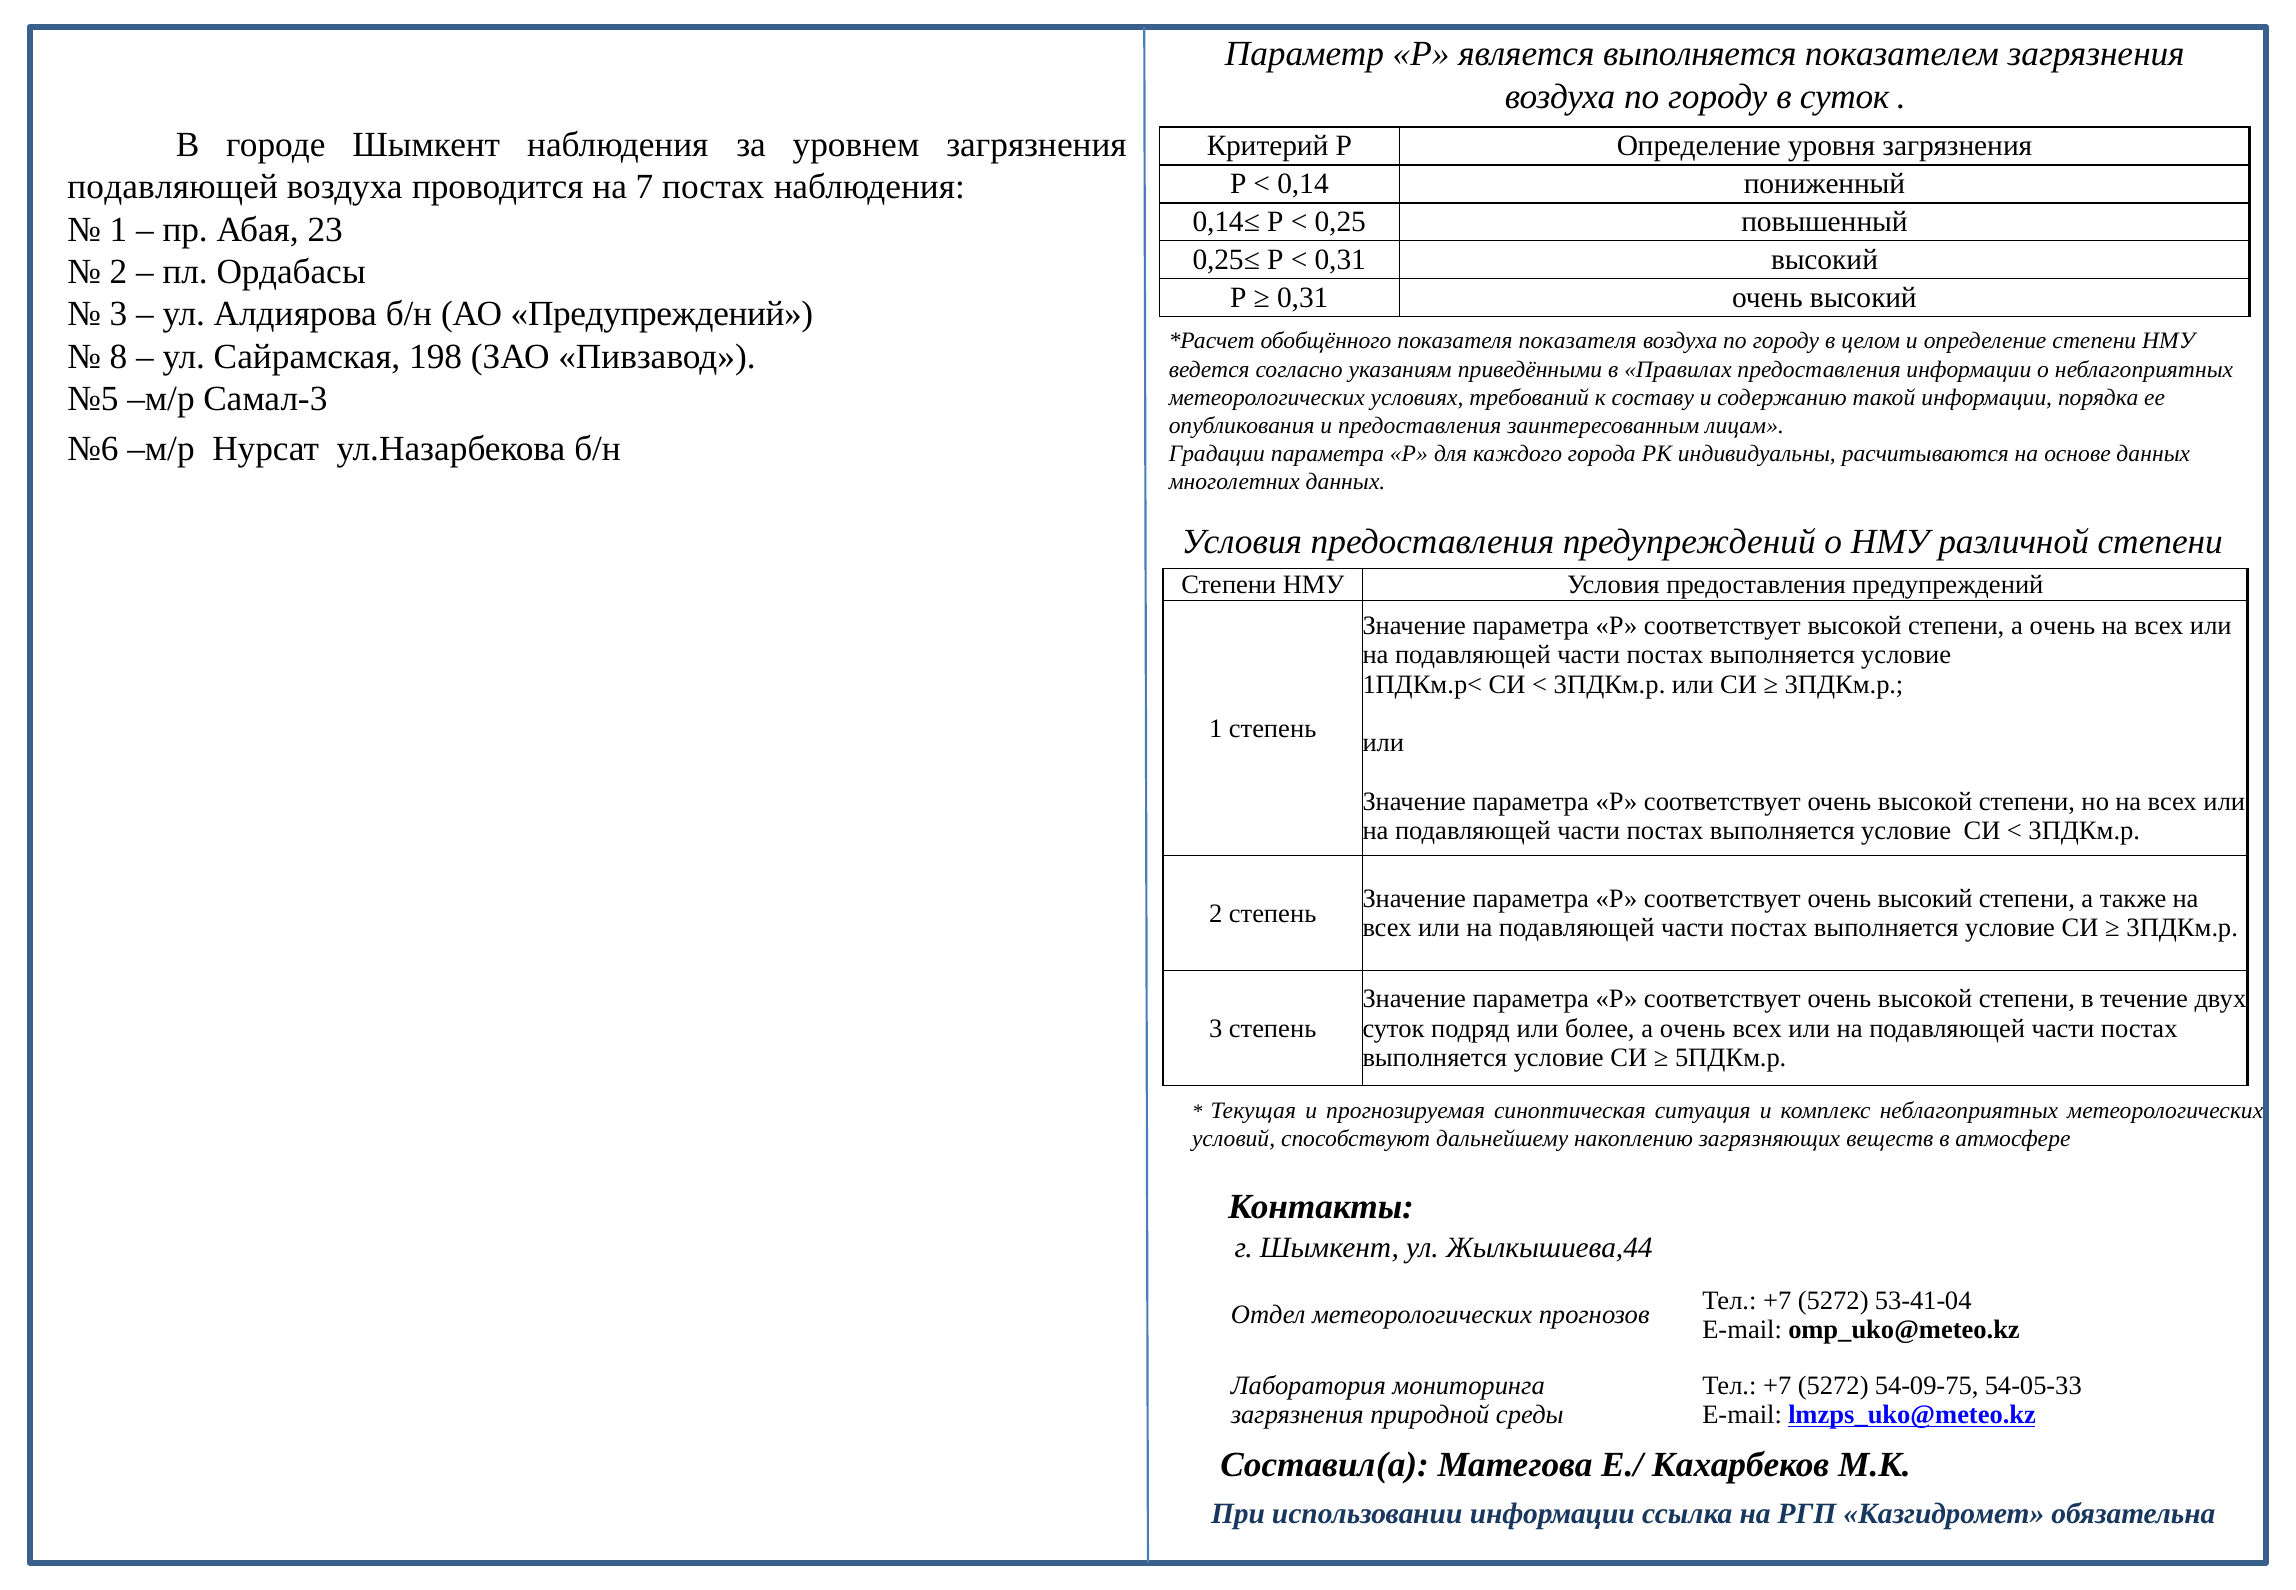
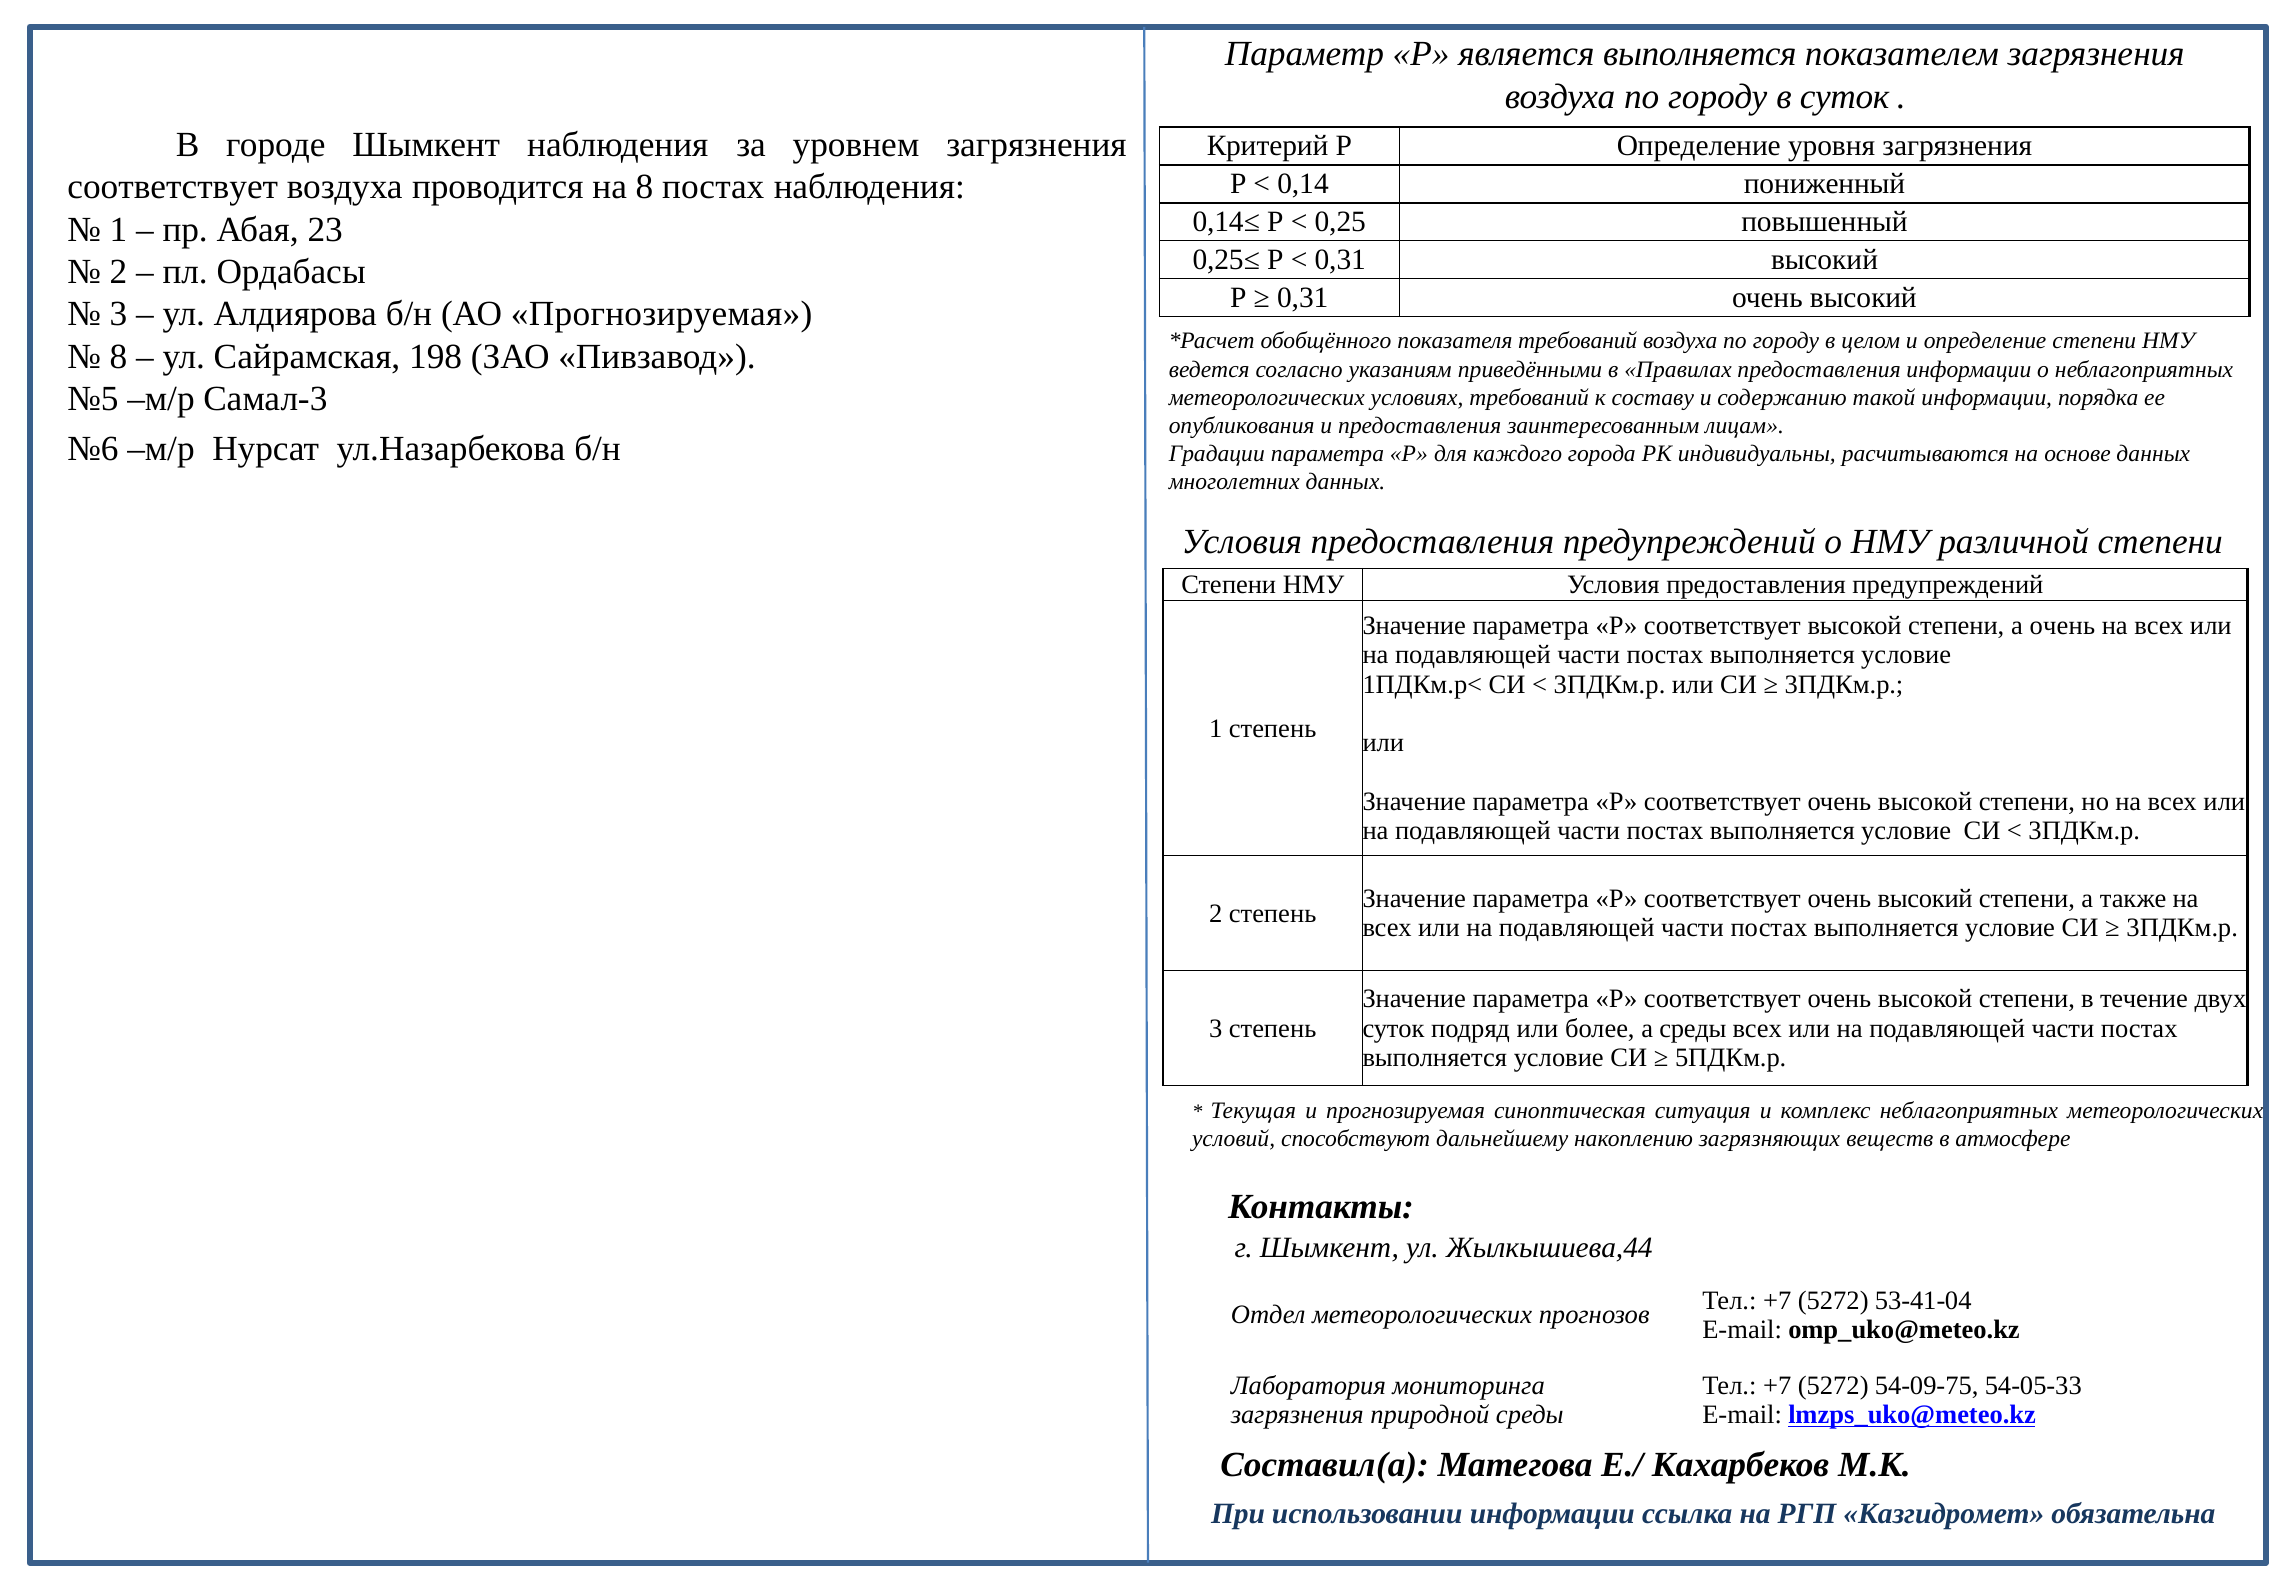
подавляющей at (173, 187): подавляющей -> соответствует
на 7: 7 -> 8
АО Предупреждений: Предупреждений -> Прогнозируемая
показателя показателя: показателя -> требований
более а очень: очень -> среды
